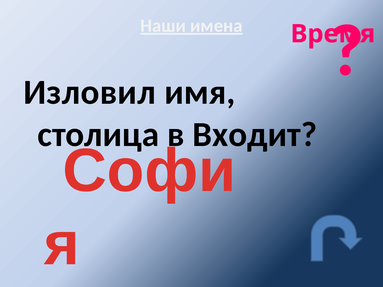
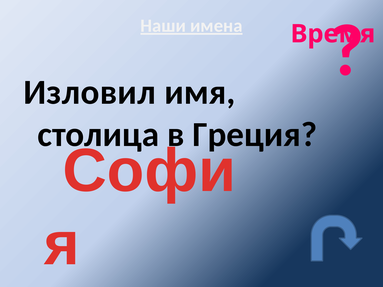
Входит: Входит -> Греция
